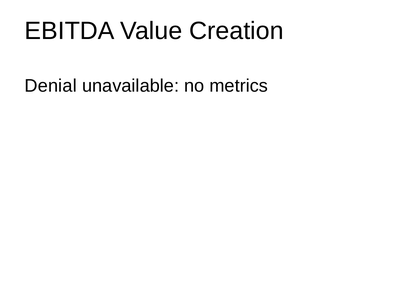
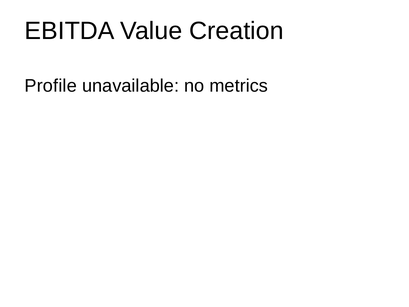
Denial: Denial -> Profile
